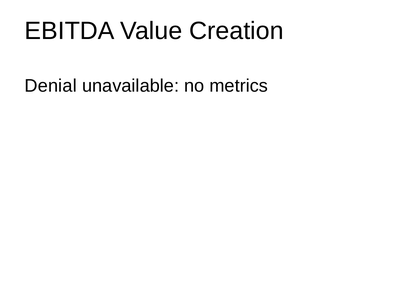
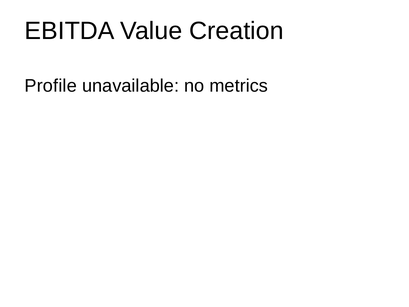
Denial: Denial -> Profile
